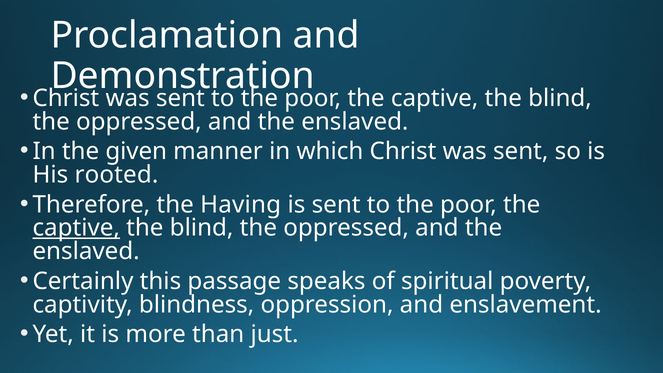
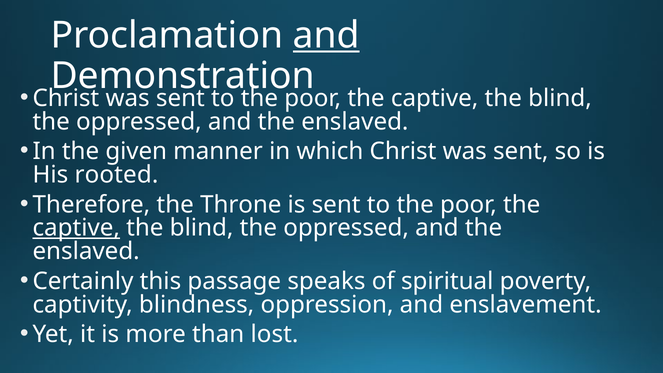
and at (326, 36) underline: none -> present
Having: Having -> Throne
just: just -> lost
